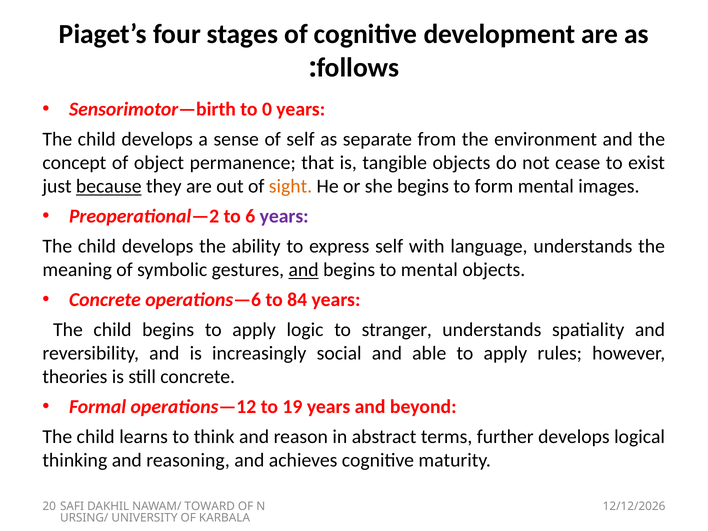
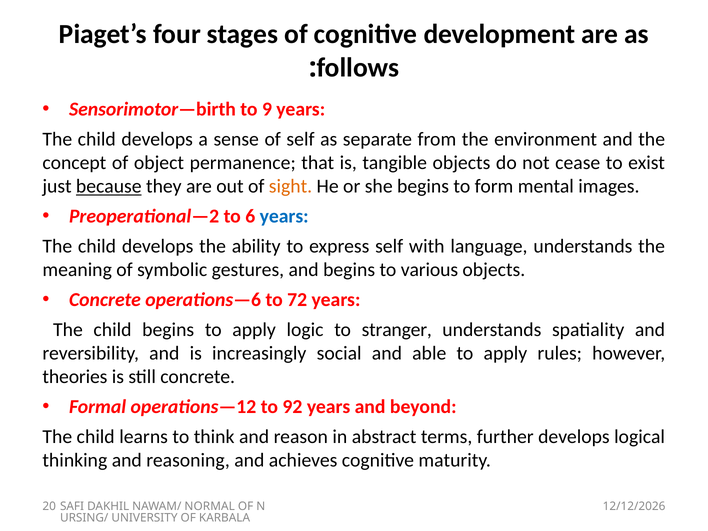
0: 0 -> 9
years at (284, 216) colour: purple -> blue
and at (304, 270) underline: present -> none
to mental: mental -> various
84: 84 -> 72
19: 19 -> 92
TOWARD: TOWARD -> NORMAL
